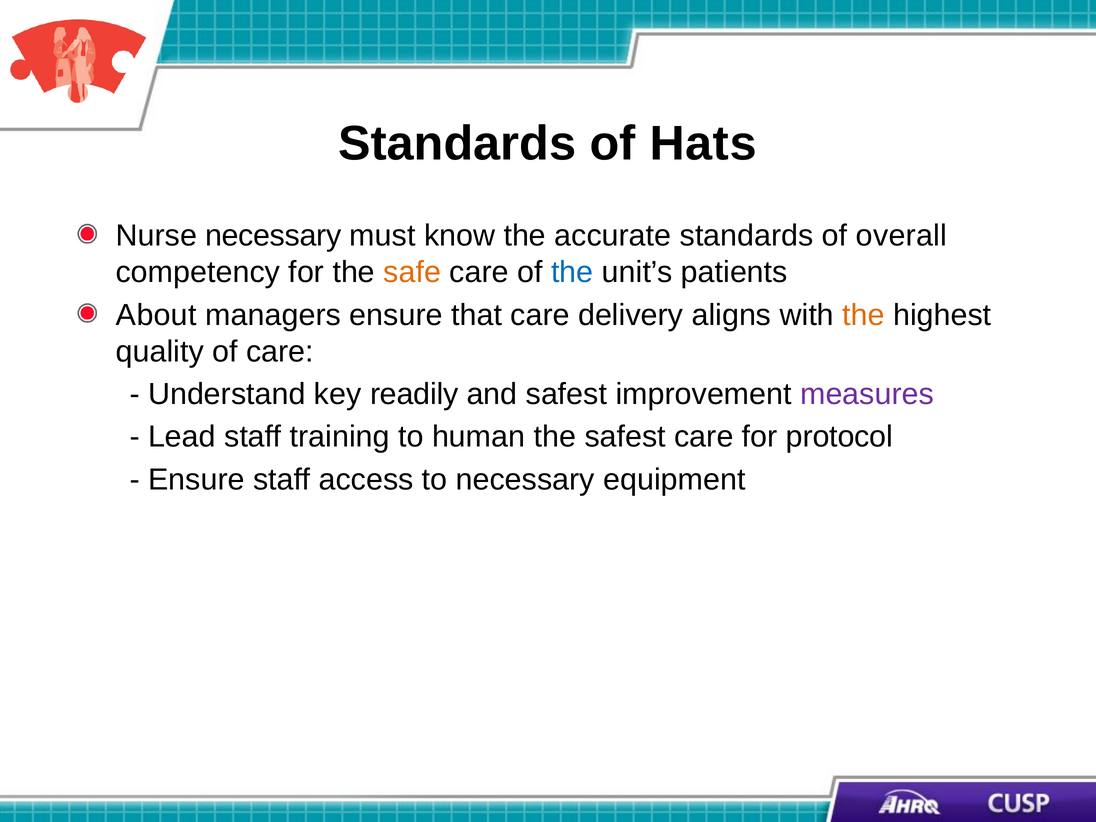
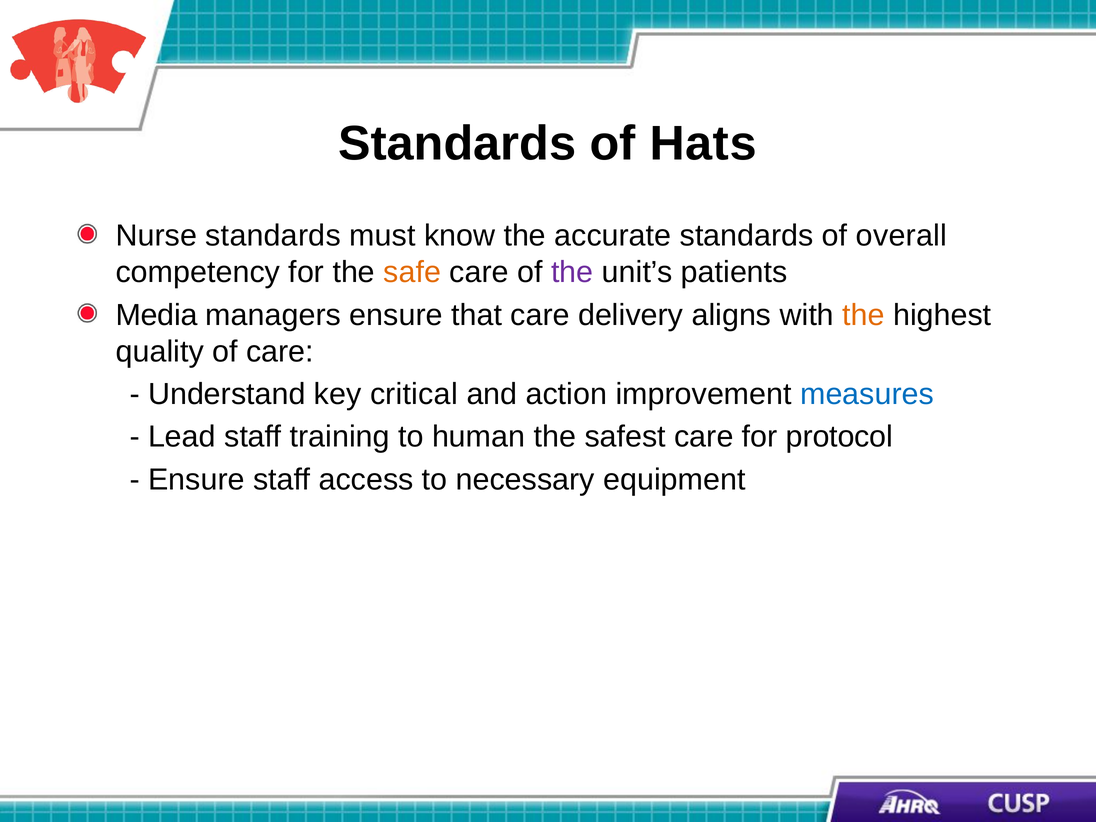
Nurse necessary: necessary -> standards
the at (572, 272) colour: blue -> purple
About: About -> Media
readily: readily -> critical
and safest: safest -> action
measures colour: purple -> blue
